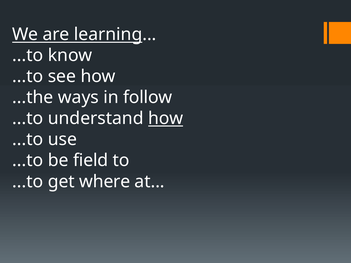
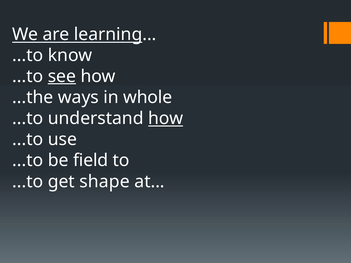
see underline: none -> present
follow: follow -> whole
where: where -> shape
